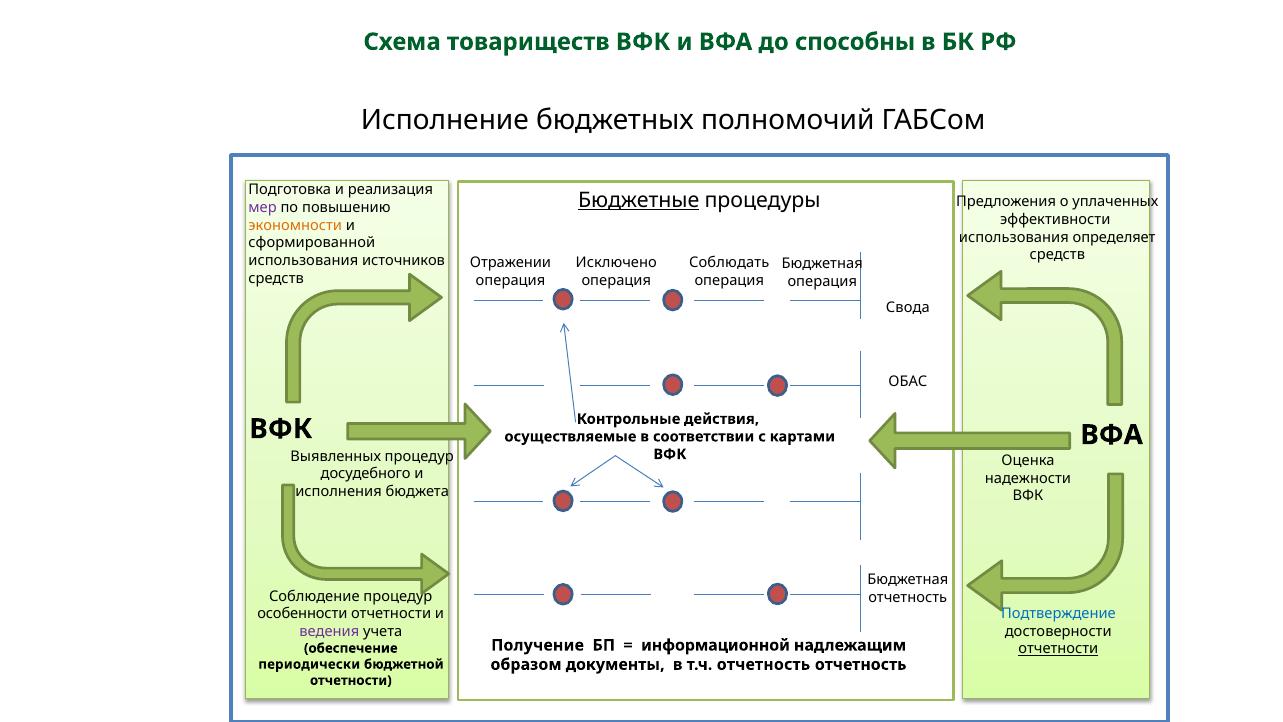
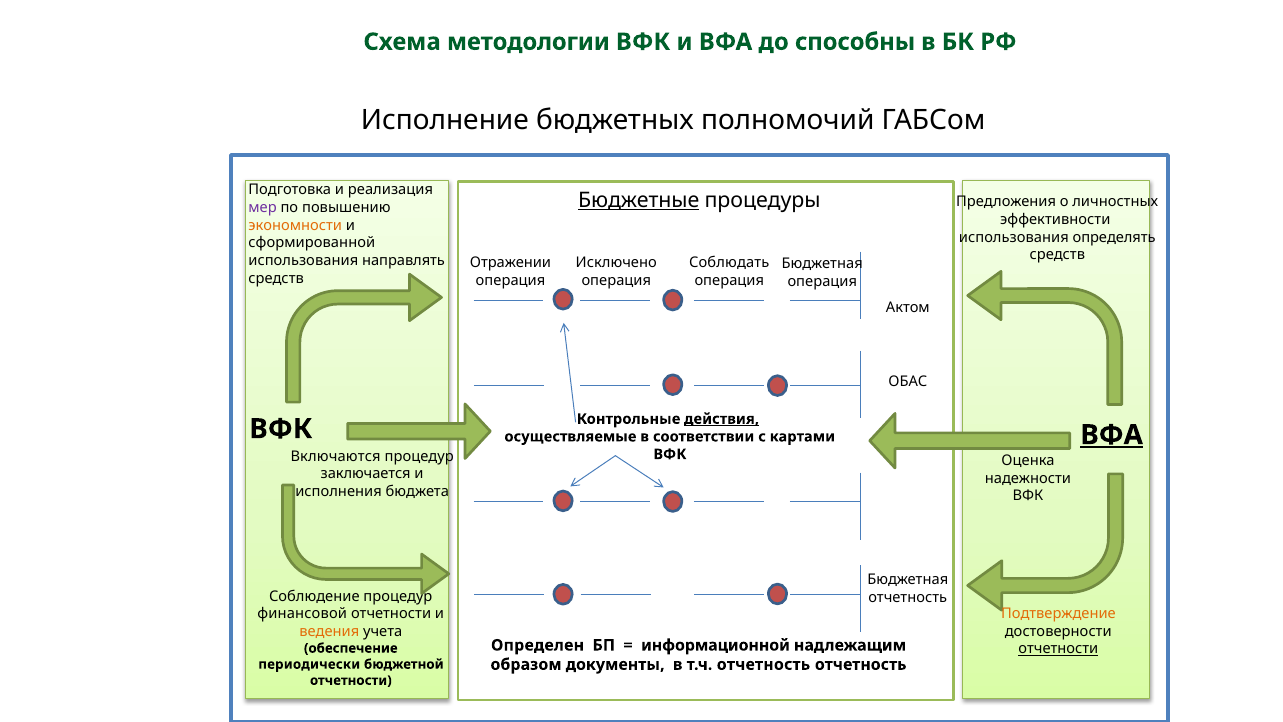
товариществ: товариществ -> методологии
уплаченных: уплаченных -> личностных
определяет: определяет -> определять
источников: источников -> направлять
Свода: Свода -> Актом
действия underline: none -> present
ВФА at (1112, 435) underline: none -> present
Выявленных: Выявленных -> Включаются
досудебного: досудебного -> заключается
Подтверждение colour: blue -> orange
особенности: особенности -> финансовой
ведения colour: purple -> orange
Получение: Получение -> Определен
